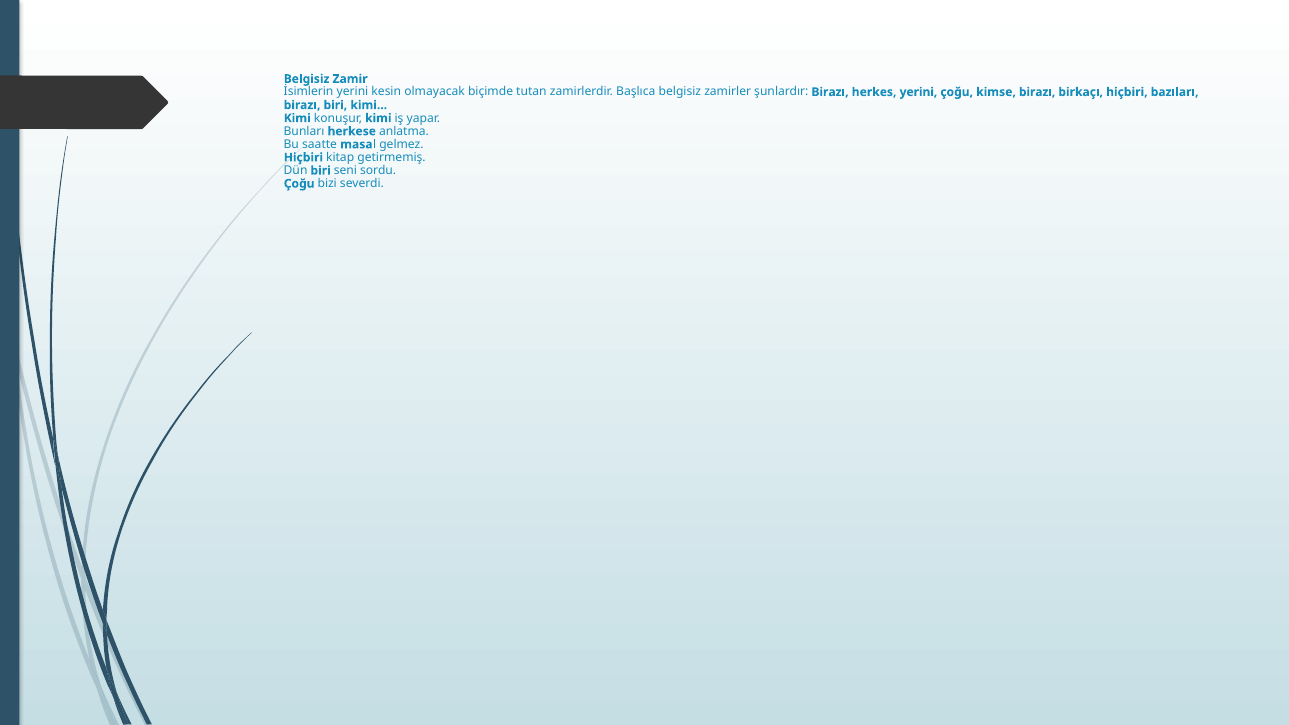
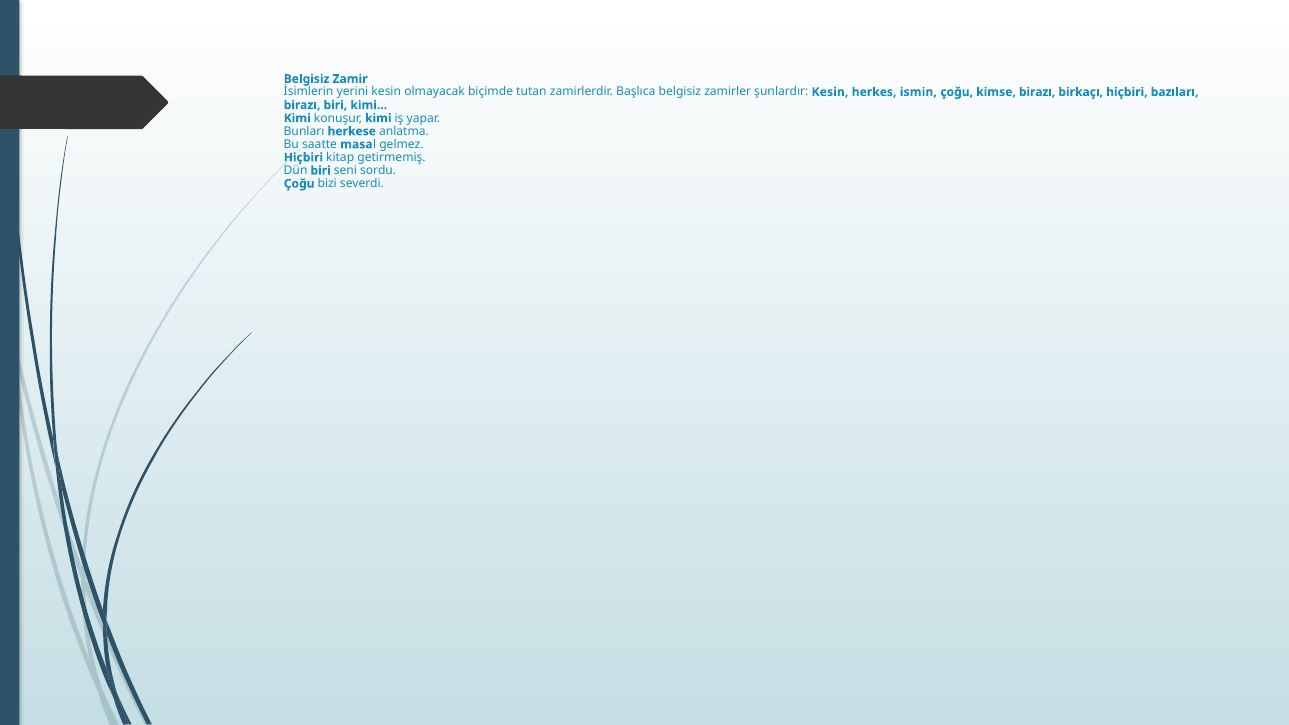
şunlardır Birazı: Birazı -> Kesin
herkes yerini: yerini -> ismin
